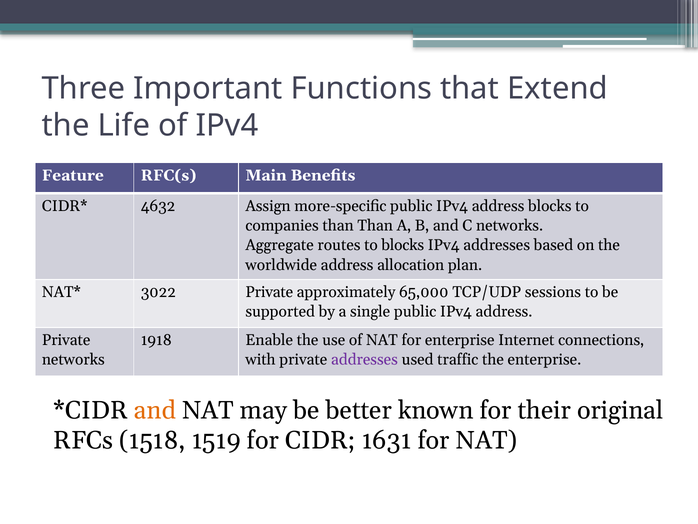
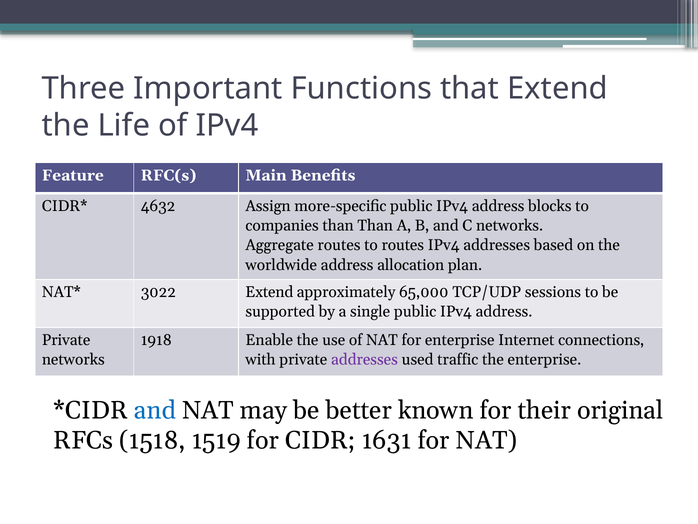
to blocks: blocks -> routes
3022 Private: Private -> Extend
and at (155, 410) colour: orange -> blue
